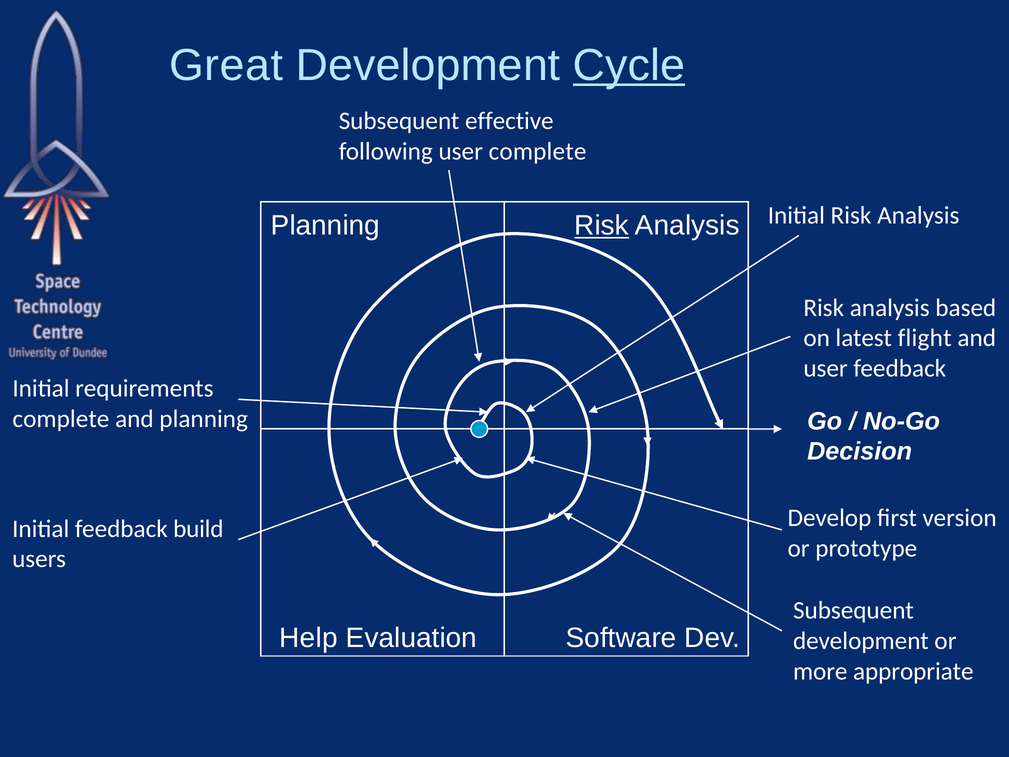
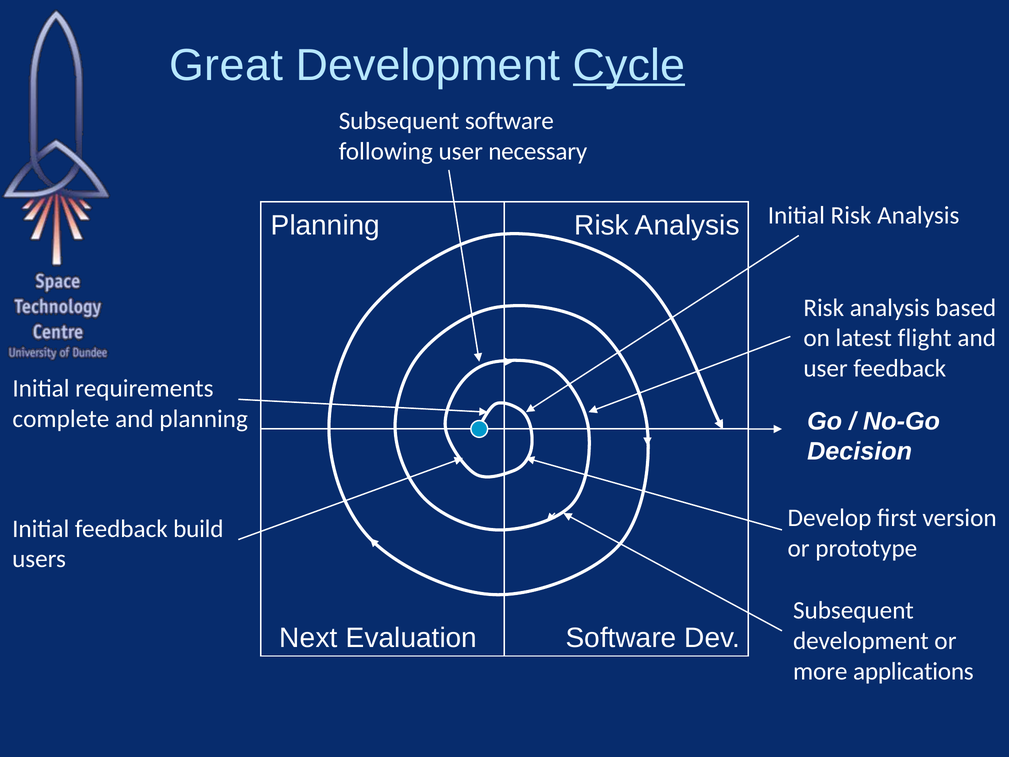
Subsequent effective: effective -> software
user complete: complete -> necessary
Risk at (602, 226) underline: present -> none
Help: Help -> Next
appropriate: appropriate -> applications
